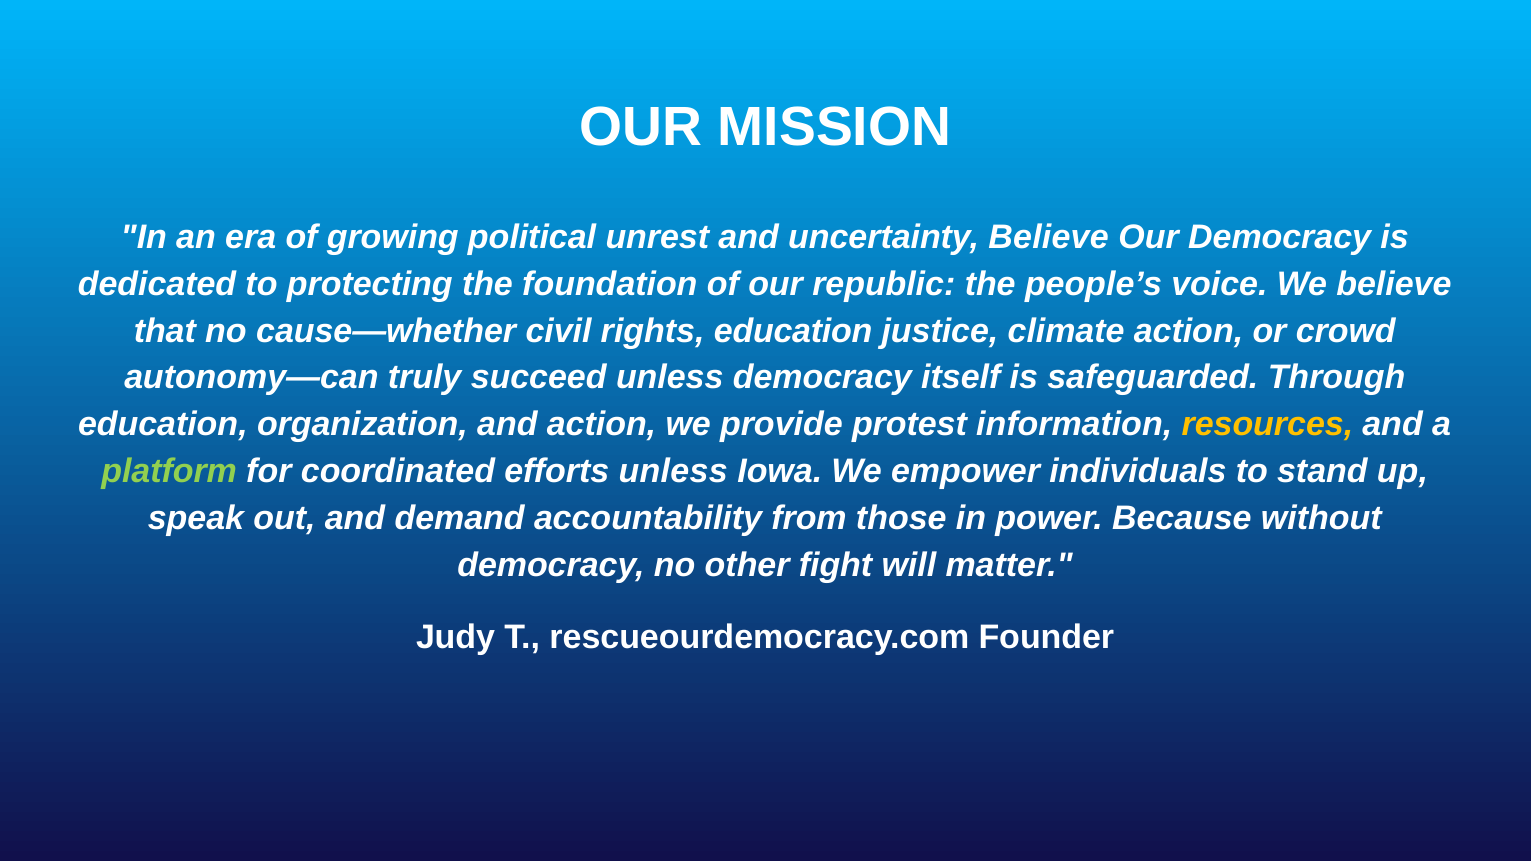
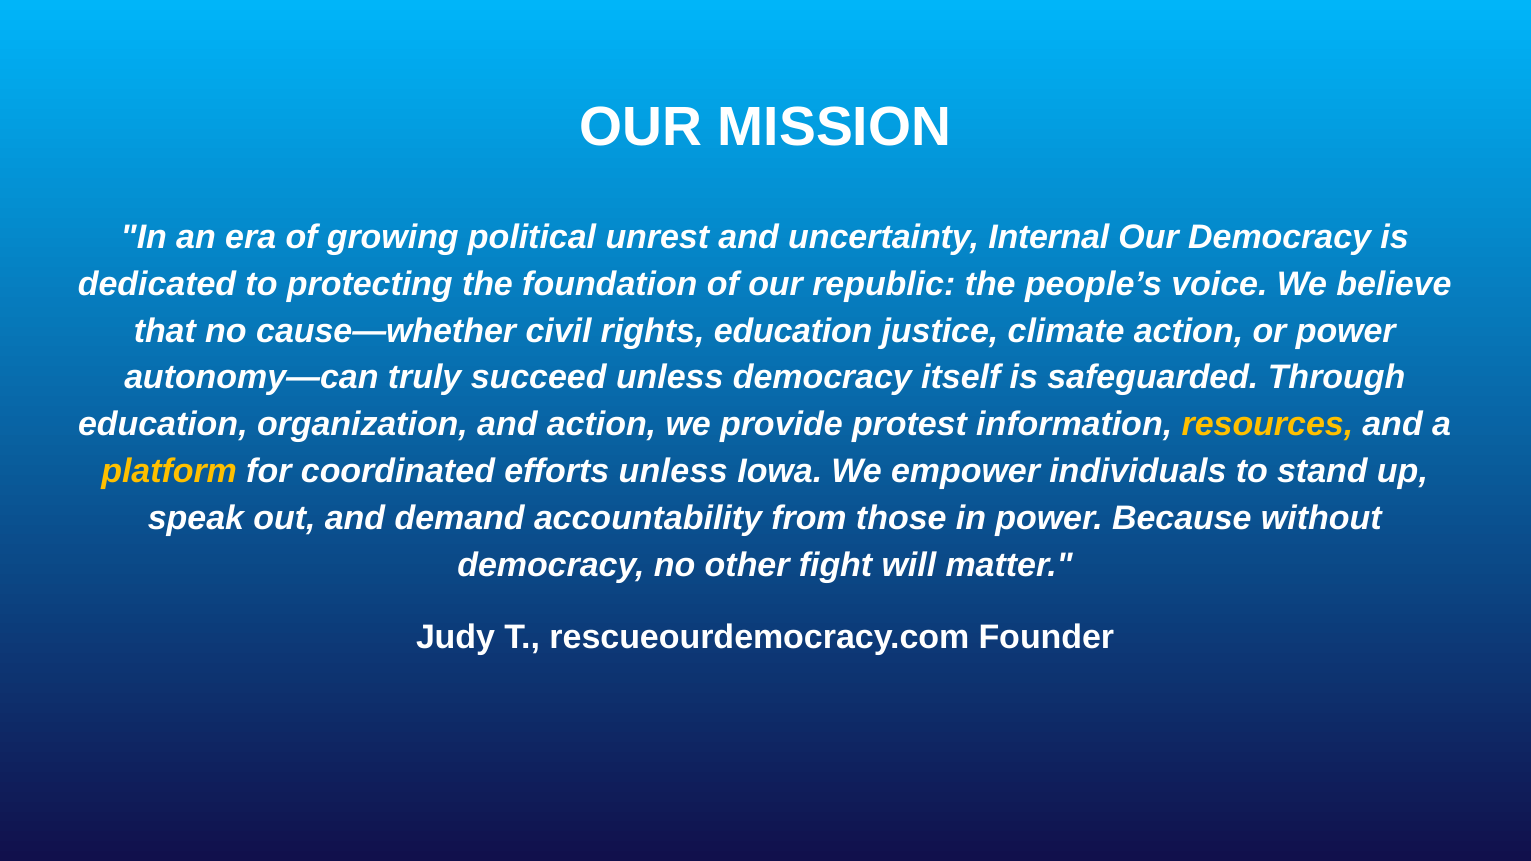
uncertainty Believe: Believe -> Internal
or crowd: crowd -> power
platform colour: light green -> yellow
